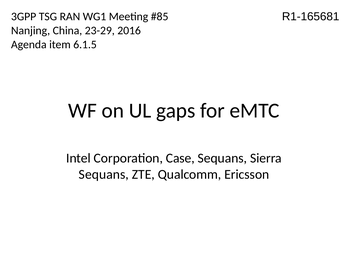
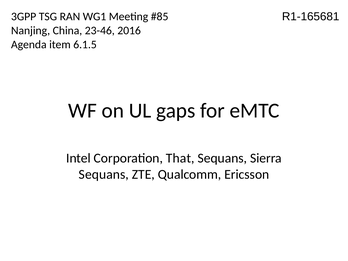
23-29: 23-29 -> 23-46
Case: Case -> That
